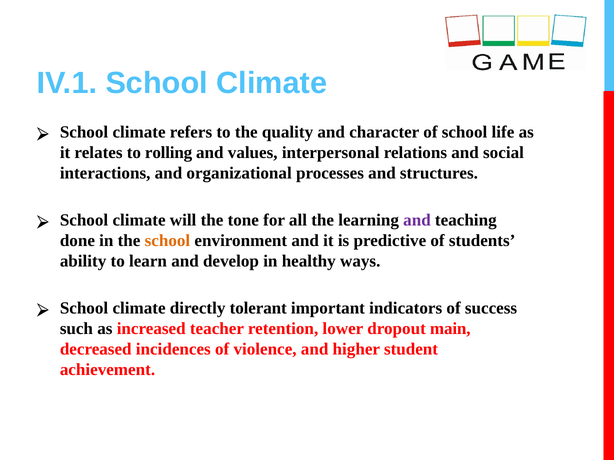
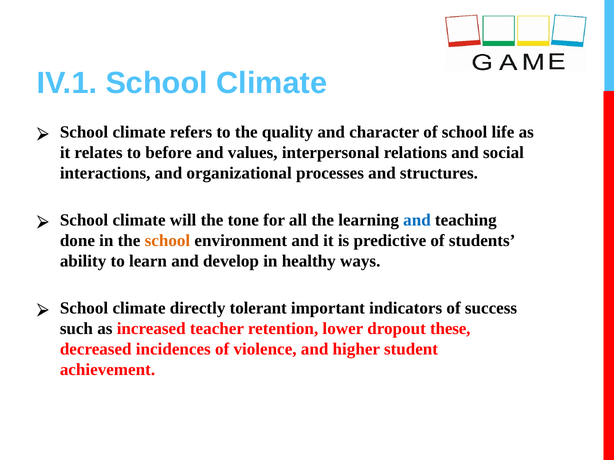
rolling: rolling -> before
and at (417, 220) colour: purple -> blue
main: main -> these
